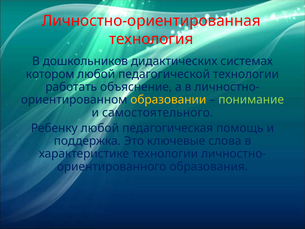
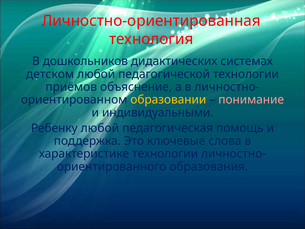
котором: котором -> детском
работать: работать -> приёмов
понимание colour: light green -> pink
самостоятельного: самостоятельного -> индивидуальными
